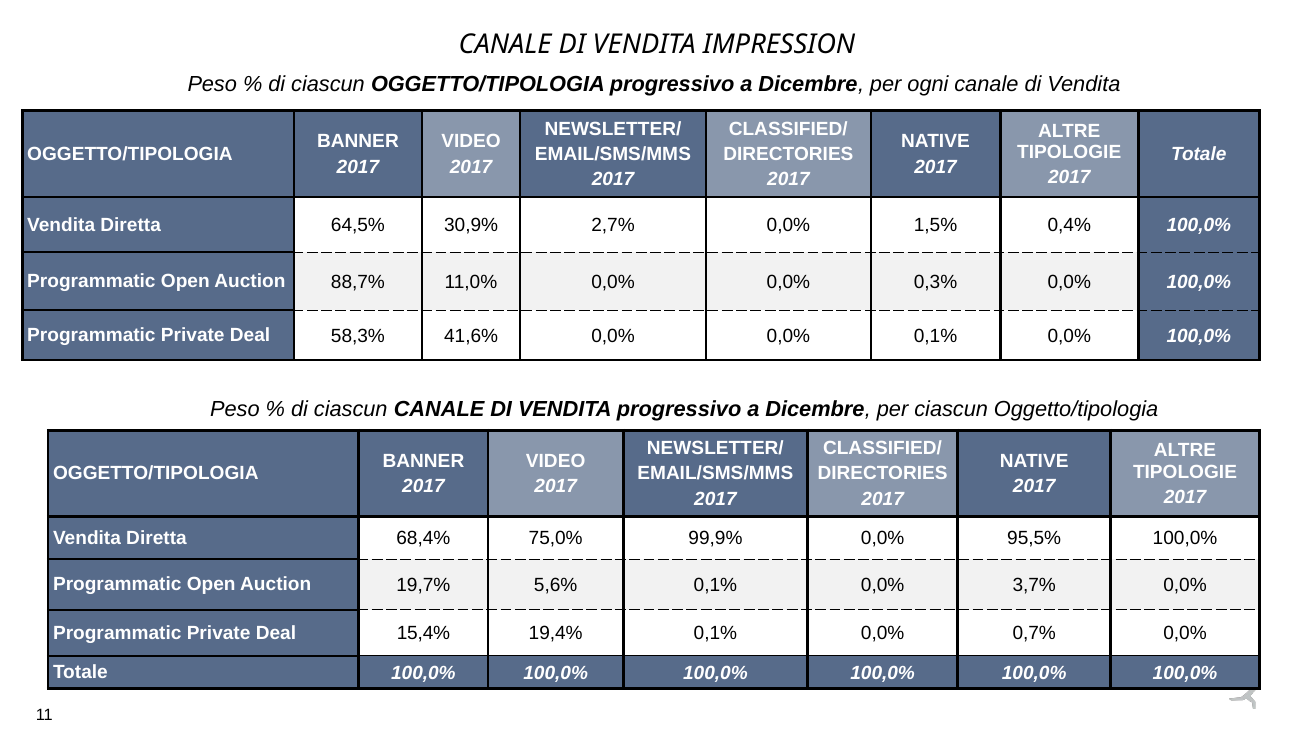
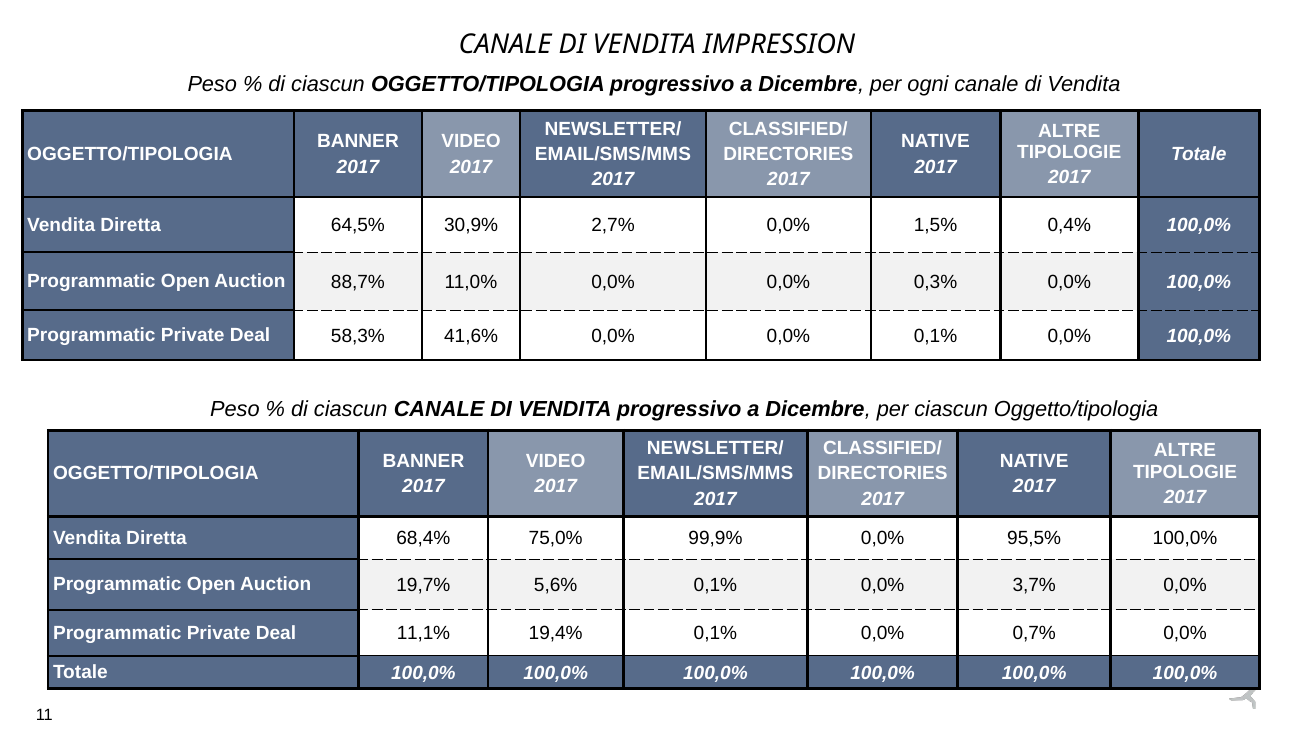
15,4%: 15,4% -> 11,1%
